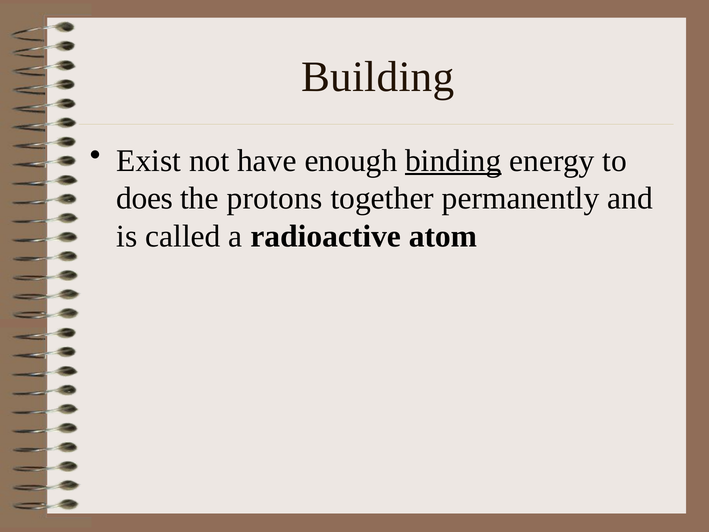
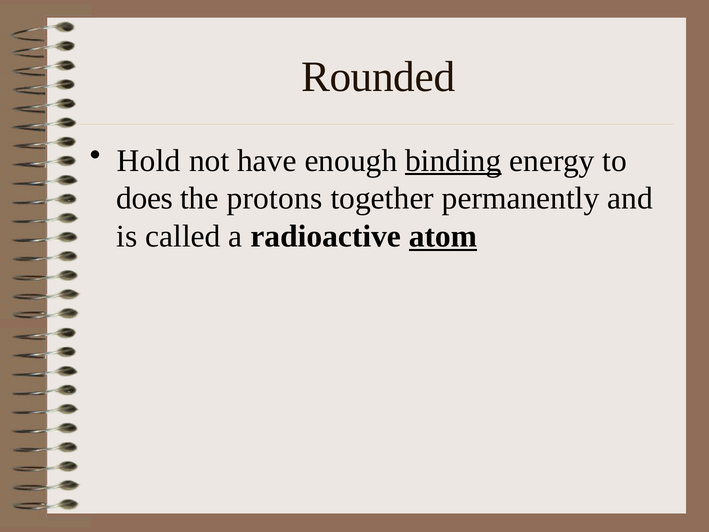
Building: Building -> Rounded
Exist: Exist -> Hold
atom underline: none -> present
